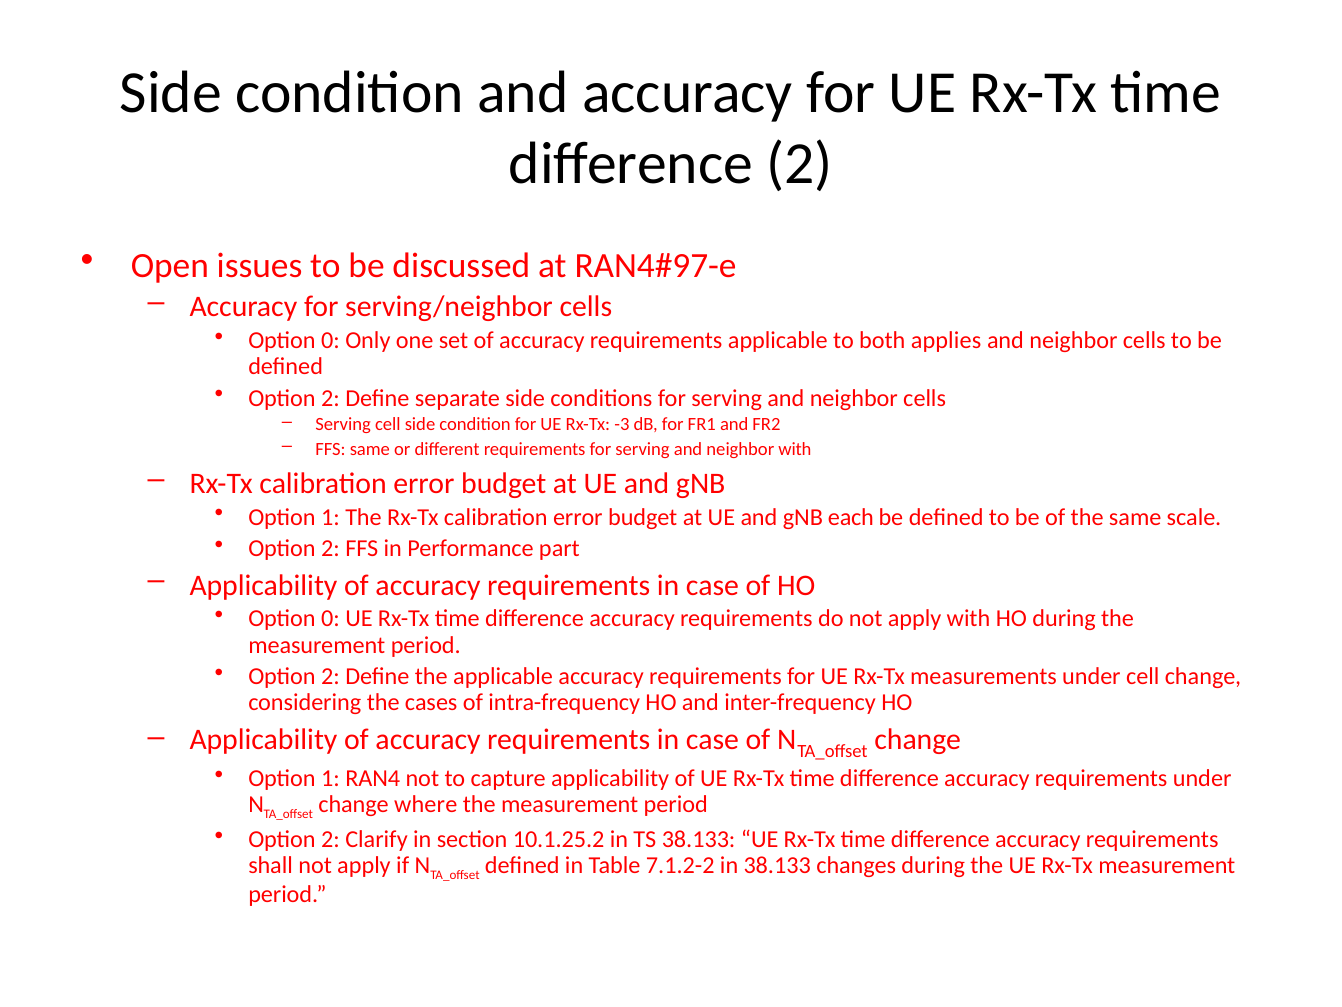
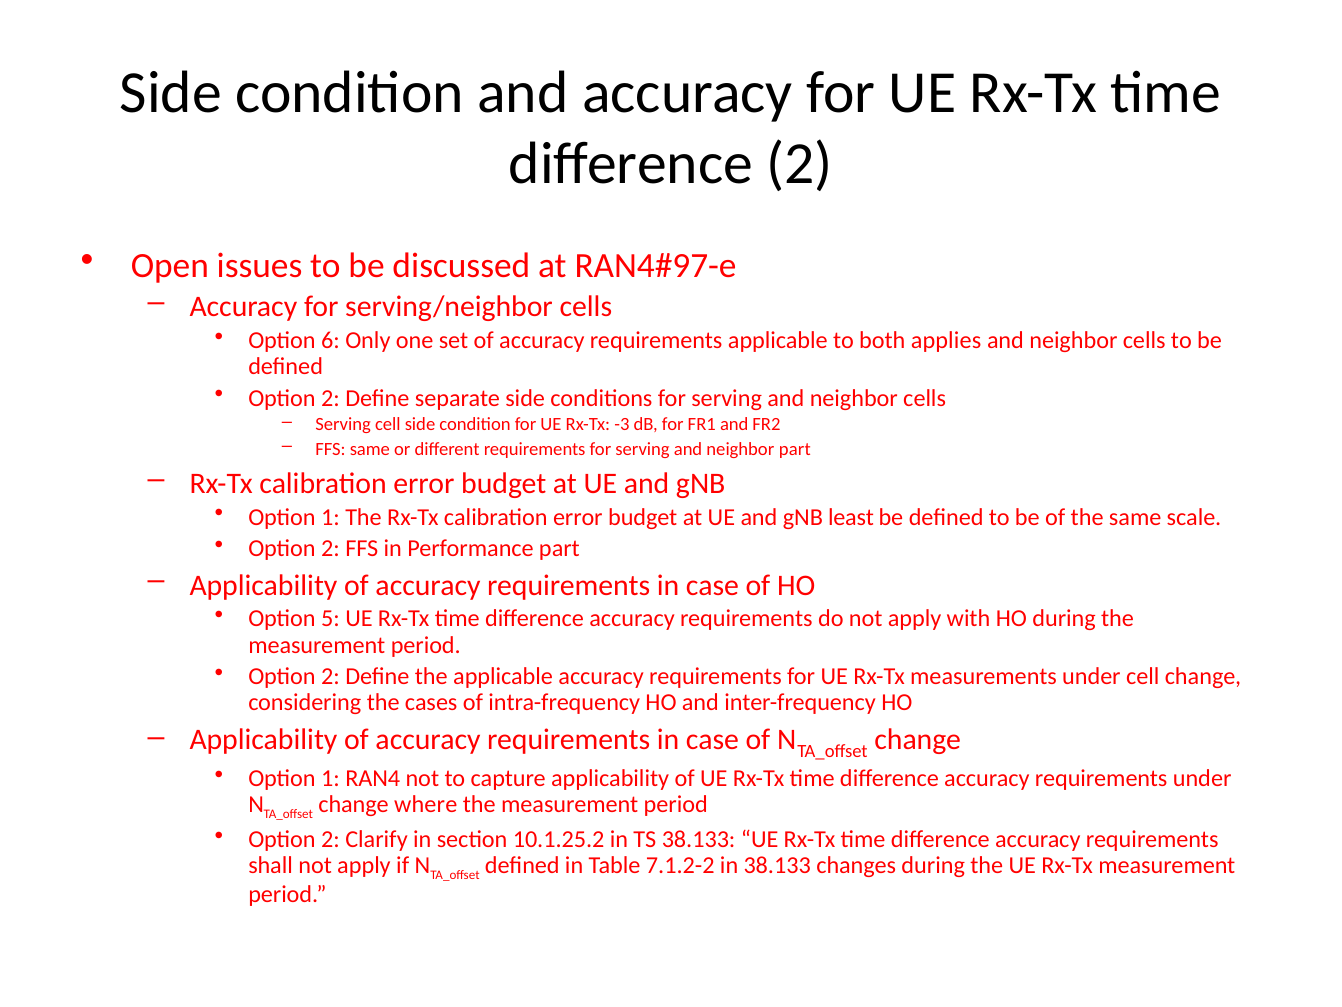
0 at (331, 340): 0 -> 6
neighbor with: with -> part
each: each -> least
0 at (331, 619): 0 -> 5
